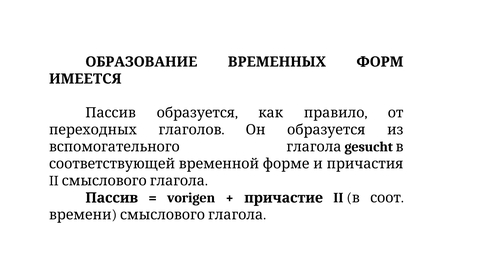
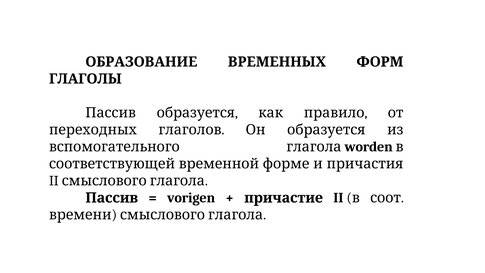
ИМЕЕТСЯ: ИМЕЕТСЯ -> ГЛАГОЛЫ
gesucht: gesucht -> worden
